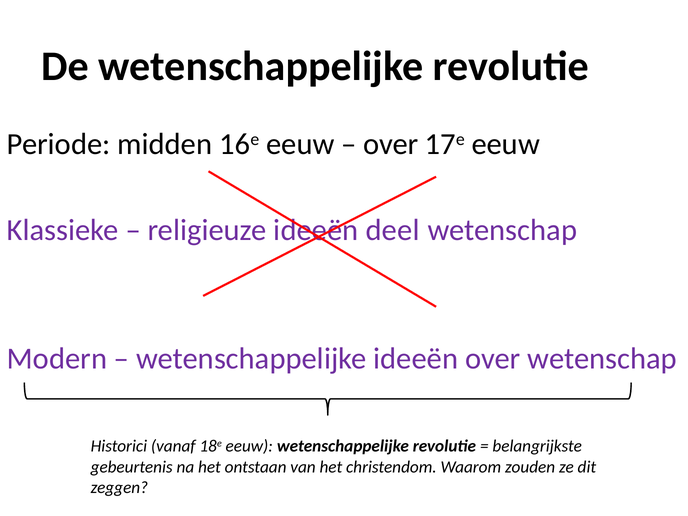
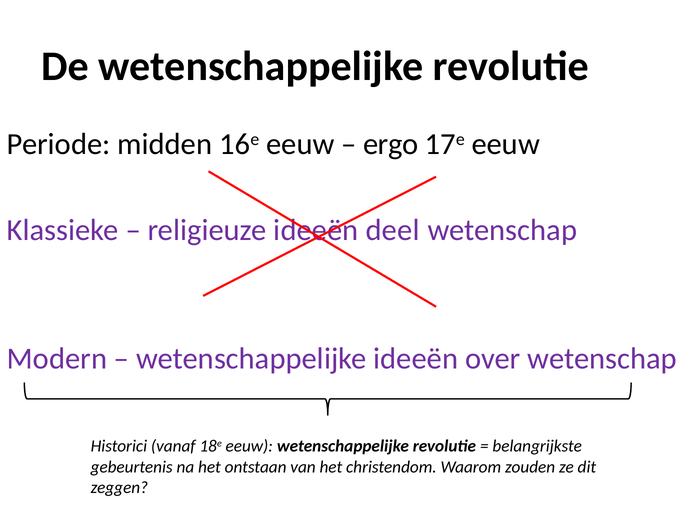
over at (391, 144): over -> ergo
